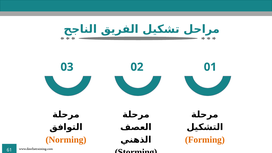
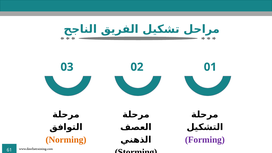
Forming colour: orange -> purple
